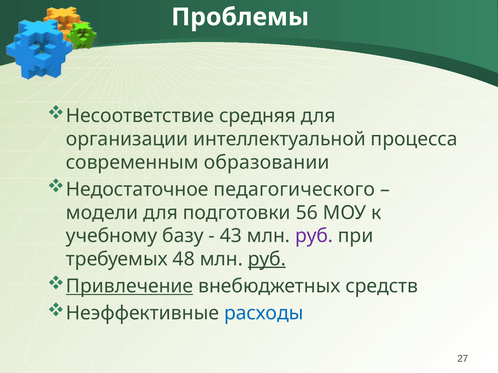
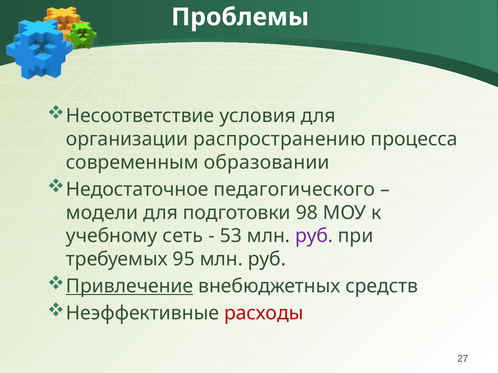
средняя: средняя -> условия
интеллектуальной: интеллектуальной -> распространению
56: 56 -> 98
базу: базу -> сеть
43: 43 -> 53
48: 48 -> 95
руб at (267, 259) underline: present -> none
расходы colour: blue -> red
